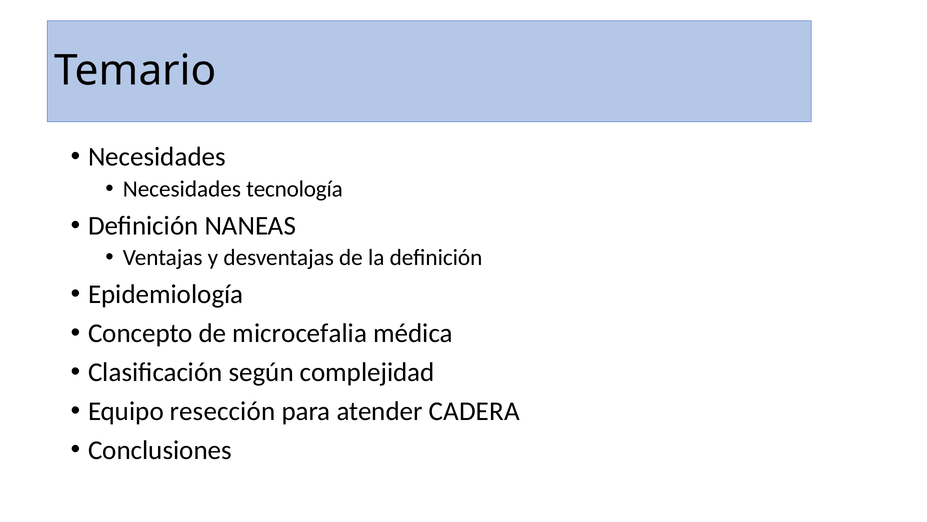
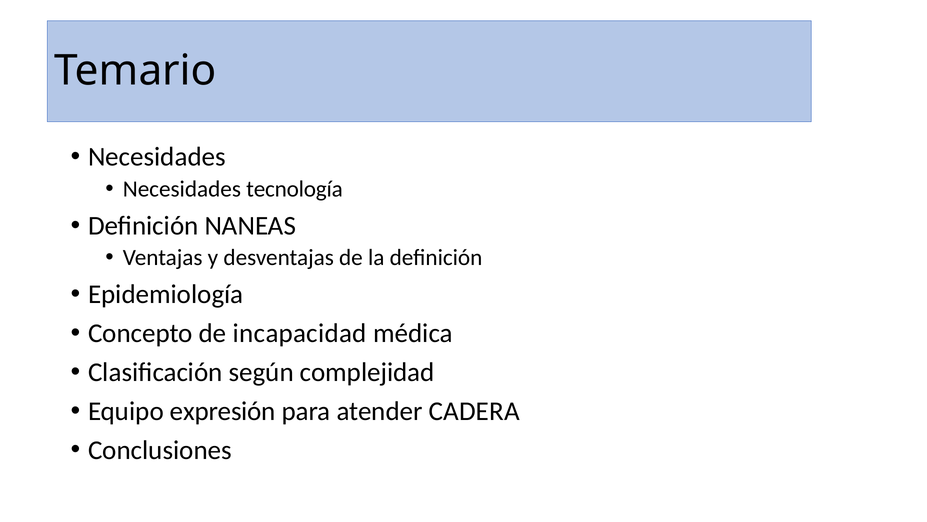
microcefalia: microcefalia -> incapacidad
resección: resección -> expresión
